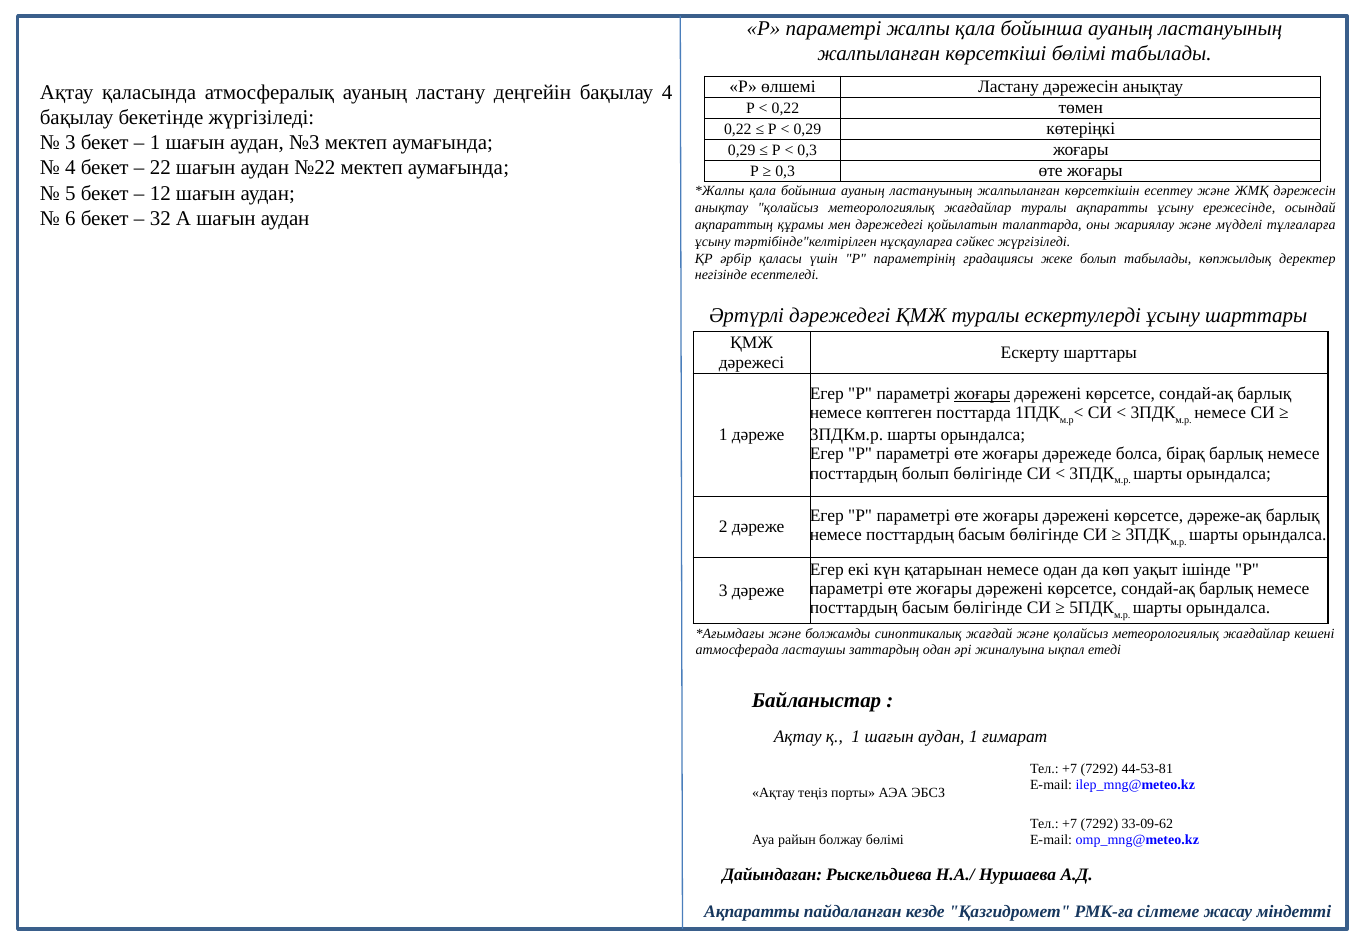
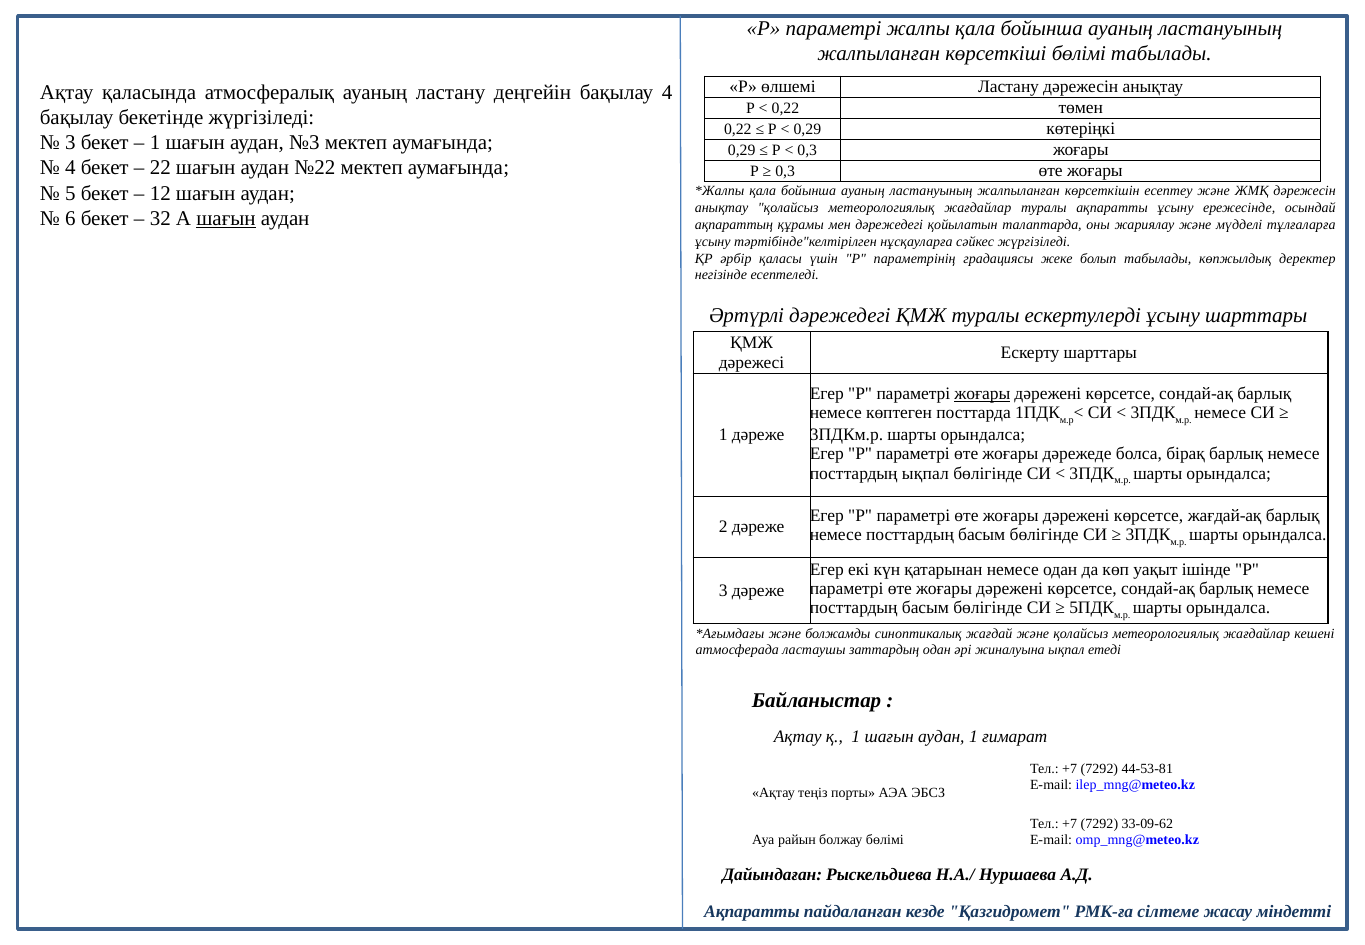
шағын at (226, 218) underline: none -> present
посттардың болып: болып -> ықпал
дәреже-ақ: дәреже-ақ -> жағдай-ақ
